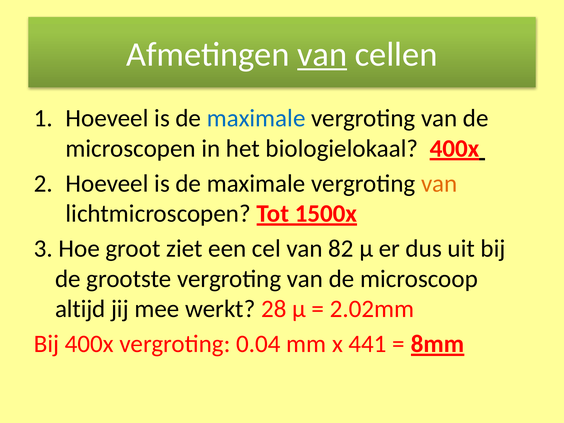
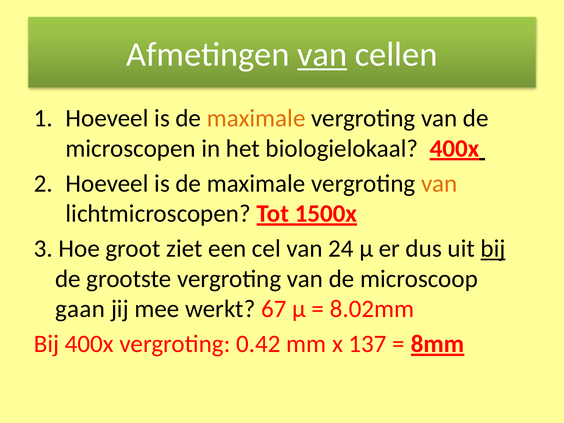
maximale at (256, 118) colour: blue -> orange
82: 82 -> 24
bij at (493, 249) underline: none -> present
altijd: altijd -> gaan
28: 28 -> 67
2.02mm: 2.02mm -> 8.02mm
0.04: 0.04 -> 0.42
441: 441 -> 137
